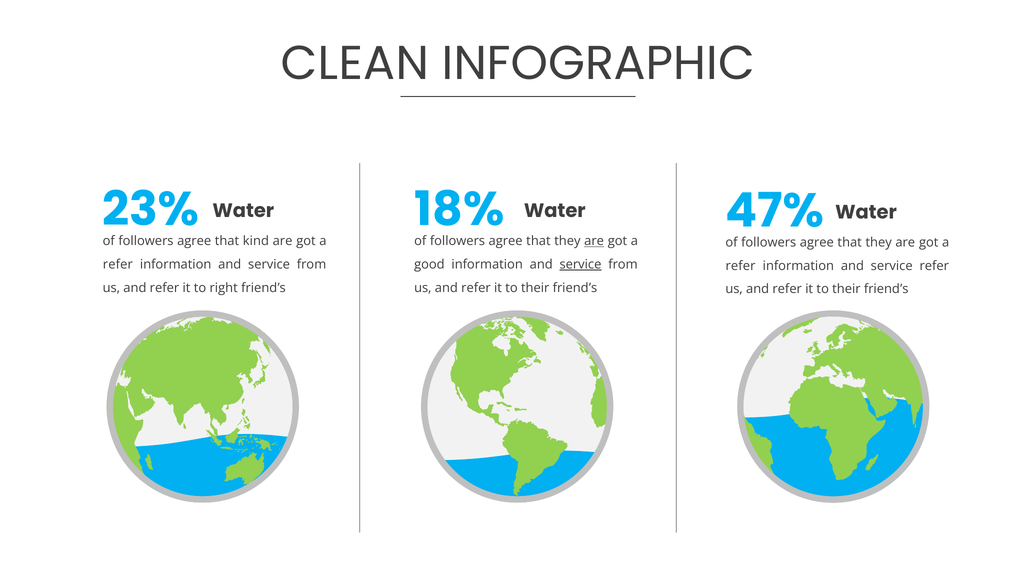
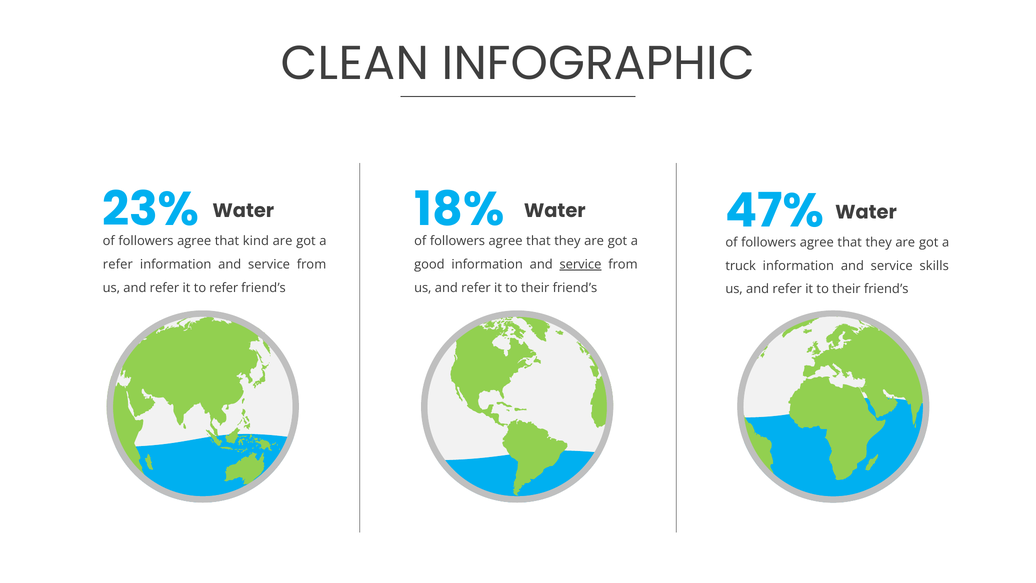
are at (594, 241) underline: present -> none
refer at (741, 266): refer -> truck
service refer: refer -> skills
to right: right -> refer
